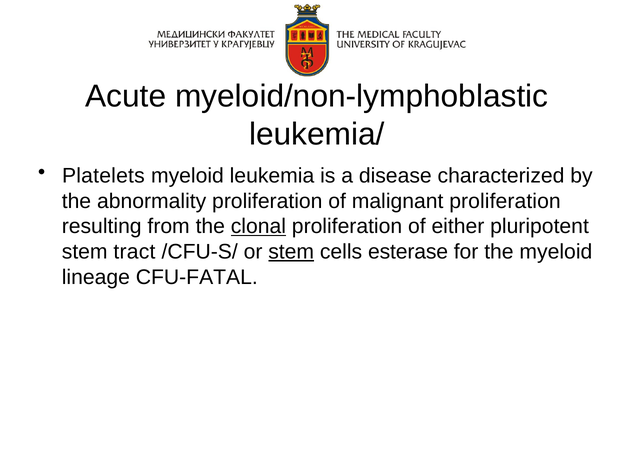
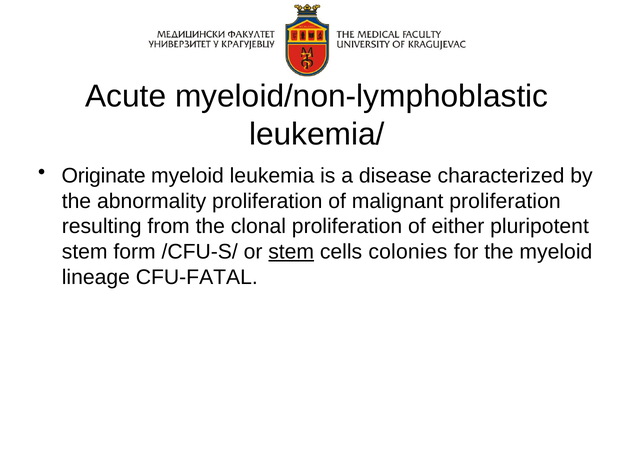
Platelets: Platelets -> Originate
clonal underline: present -> none
tract: tract -> form
esterase: esterase -> colonies
